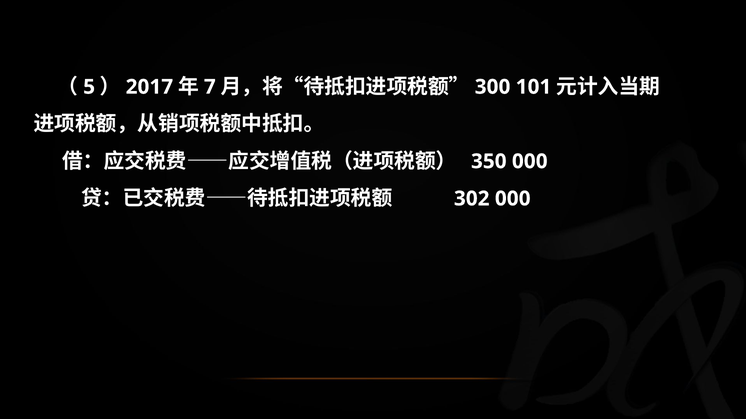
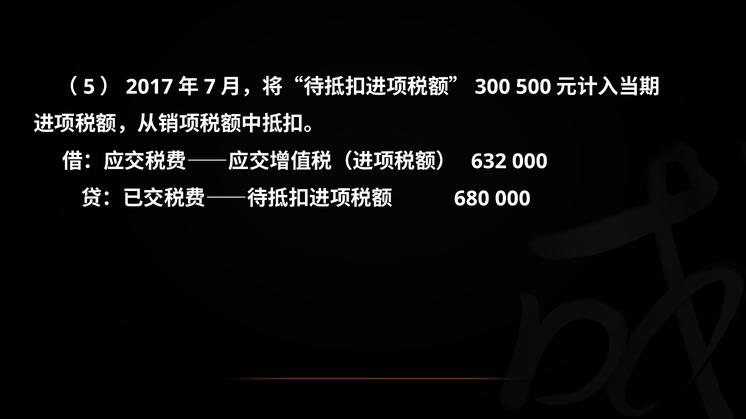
101: 101 -> 500
350: 350 -> 632
302: 302 -> 680
